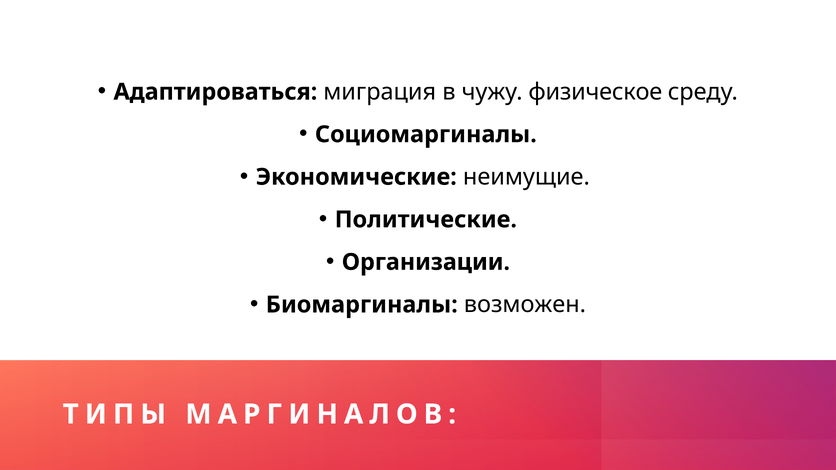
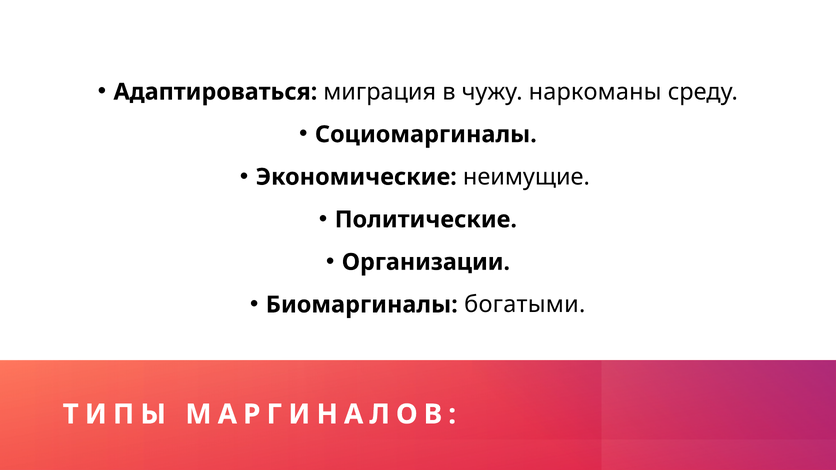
физическое: физическое -> наркоманы
возможен: возможен -> богатыми
